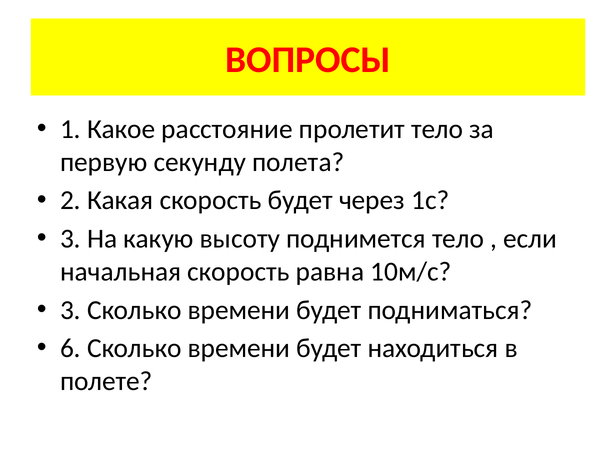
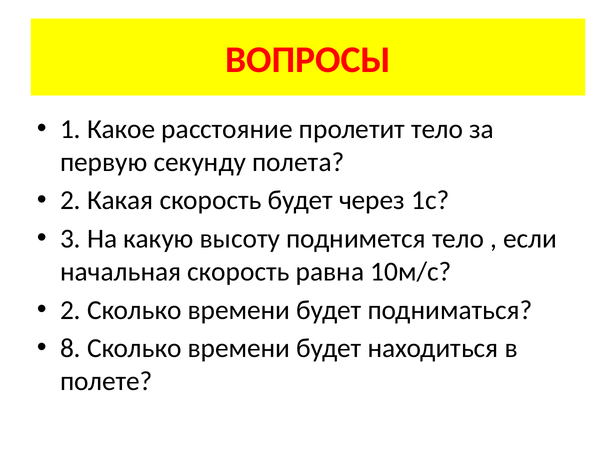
3 at (70, 310): 3 -> 2
6: 6 -> 8
